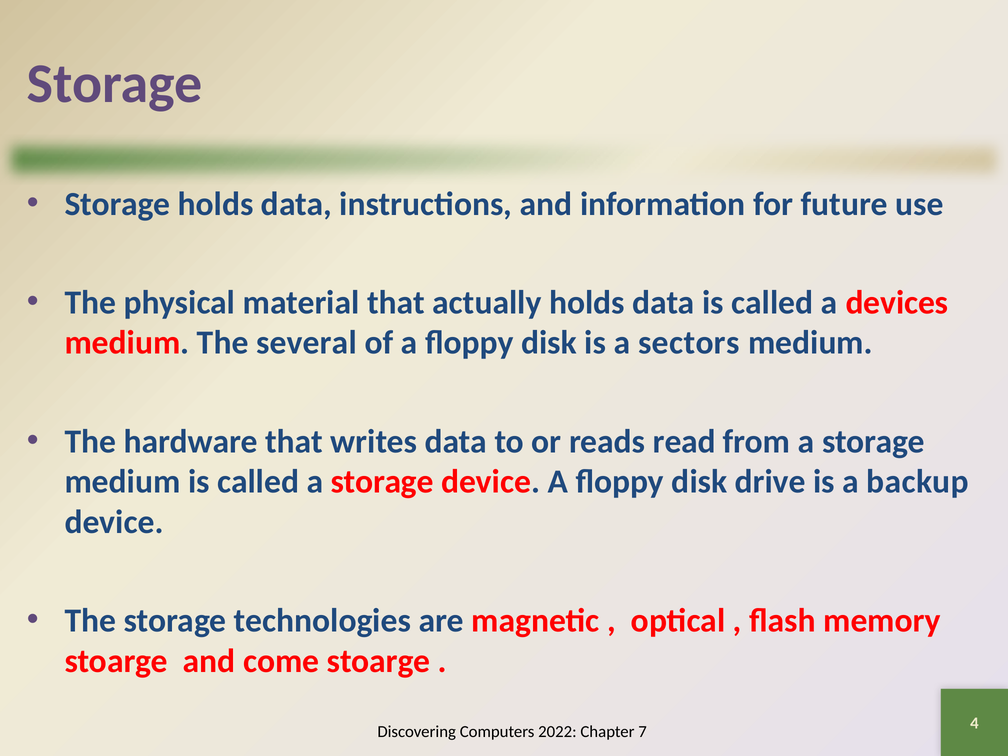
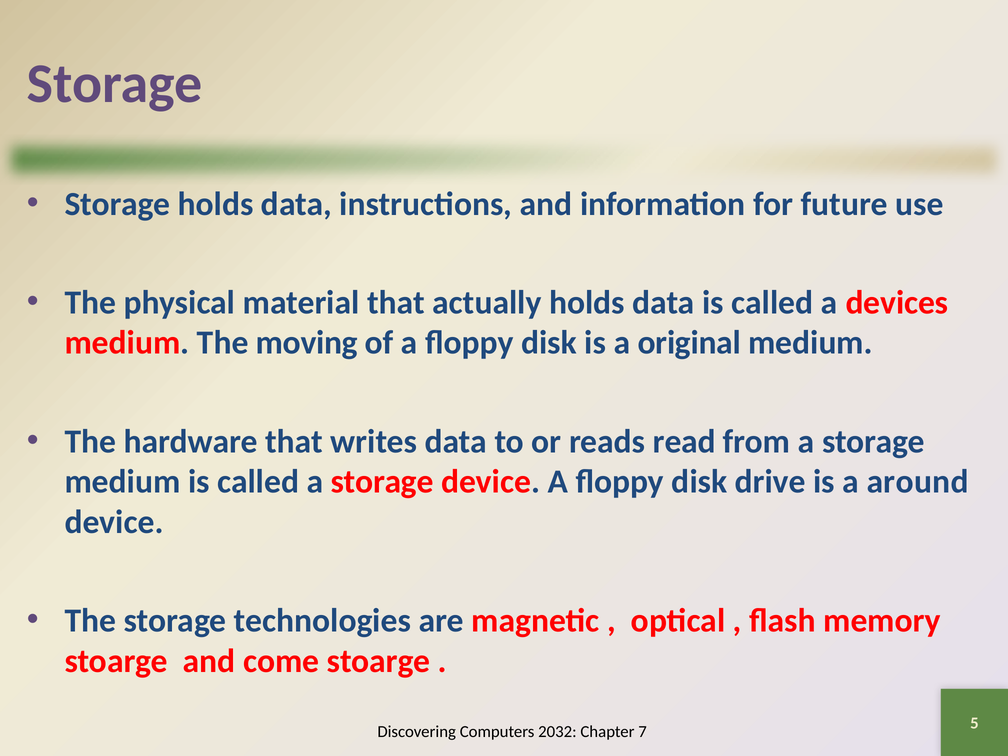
several: several -> moving
sectors: sectors -> original
backup: backup -> around
2022: 2022 -> 2032
4: 4 -> 5
